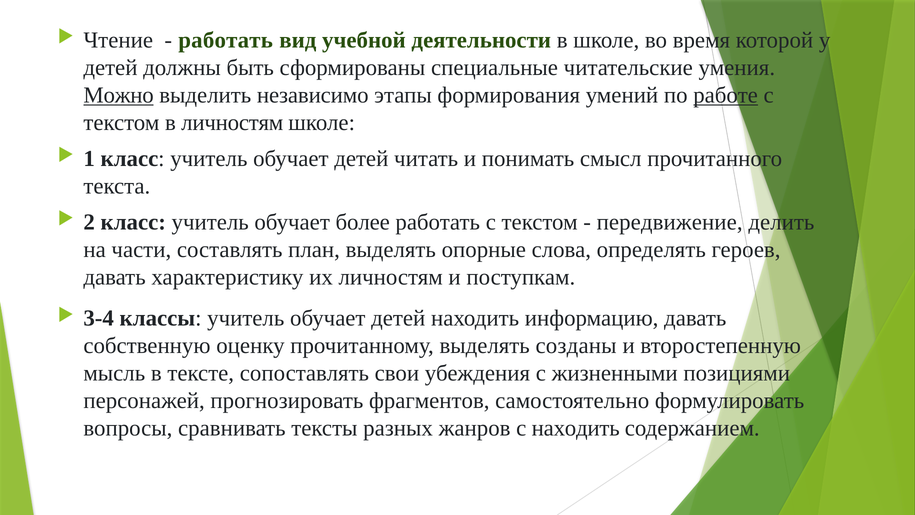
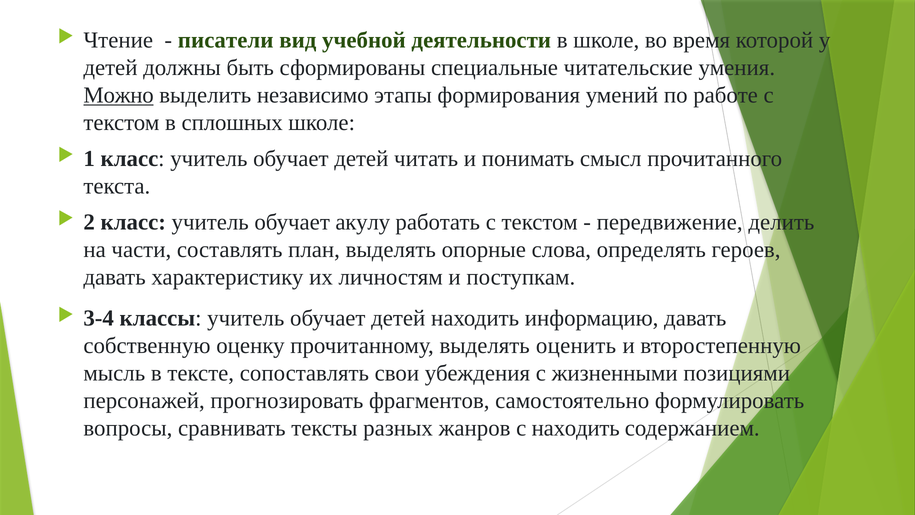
работать at (226, 40): работать -> писатели
работе underline: present -> none
в личностям: личностям -> сплошных
более: более -> акулу
созданы: созданы -> оценить
